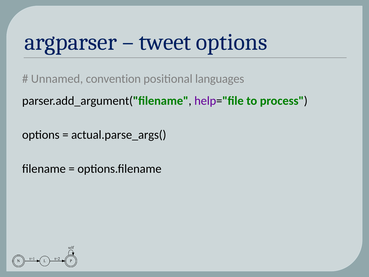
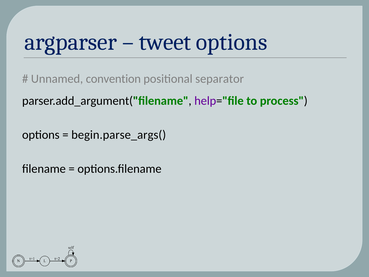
languages: languages -> separator
actual.parse_args(: actual.parse_args( -> begin.parse_args(
